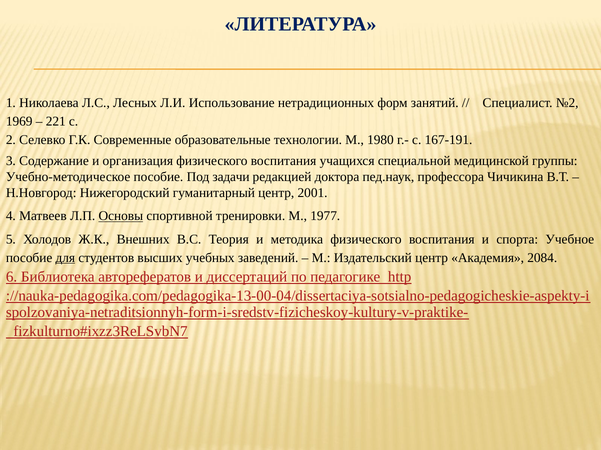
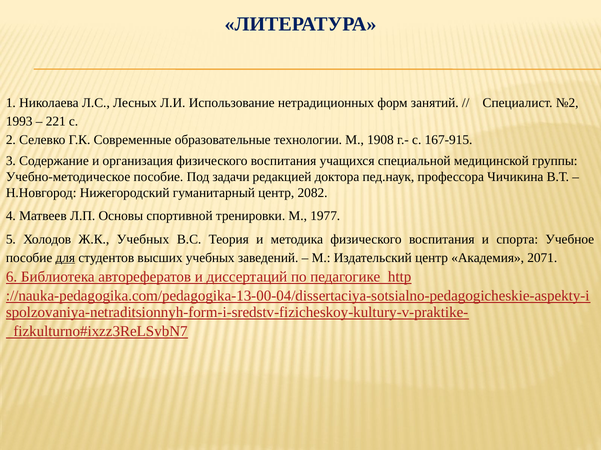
1969: 1969 -> 1993
1980: 1980 -> 1908
167-191: 167-191 -> 167-915
2001: 2001 -> 2082
Основы underline: present -> none
Ж.К Внешних: Внешних -> Учебных
2084: 2084 -> 2071
